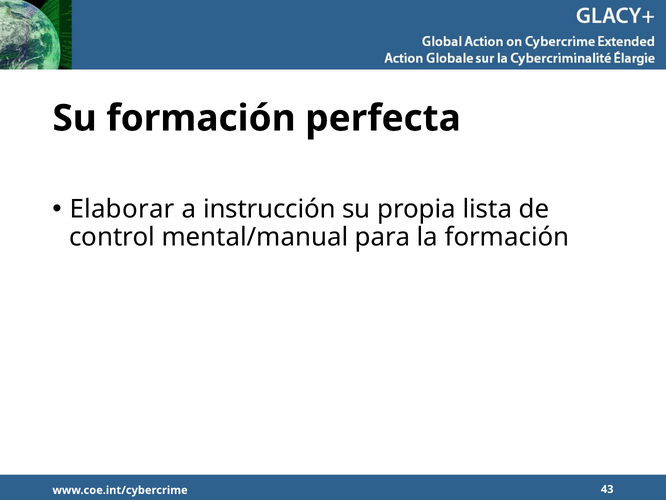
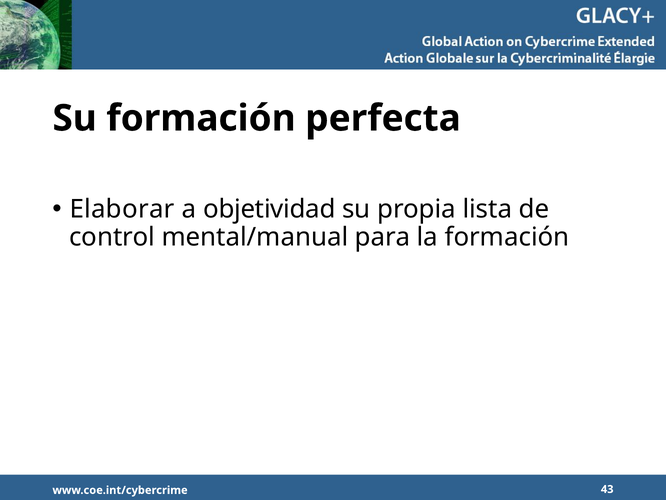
instrucción: instrucción -> objetividad
